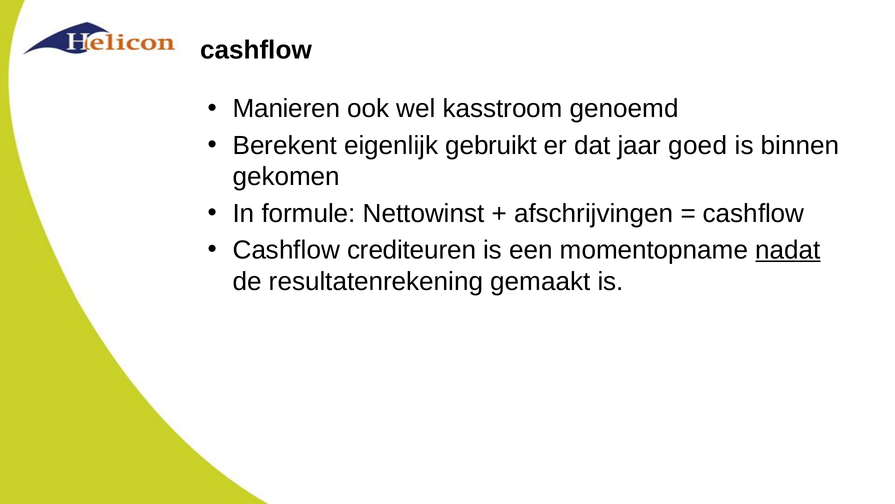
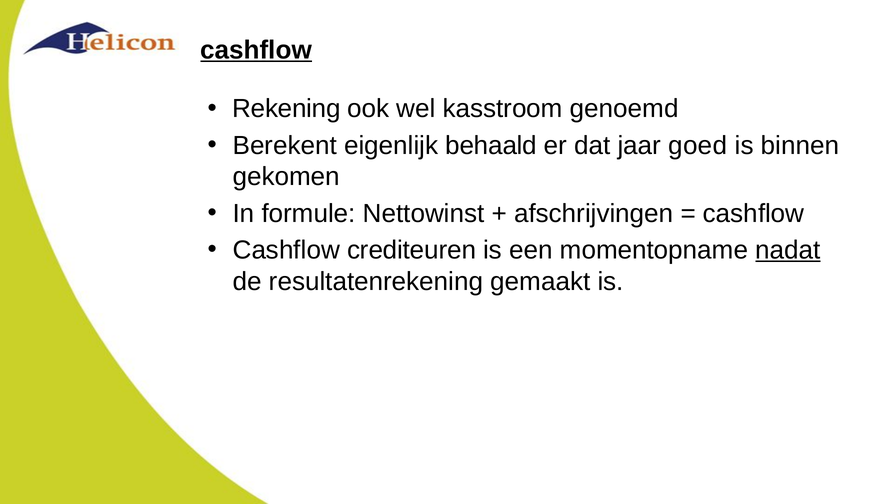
cashflow at (256, 50) underline: none -> present
Manieren: Manieren -> Rekening
gebruikt: gebruikt -> behaald
